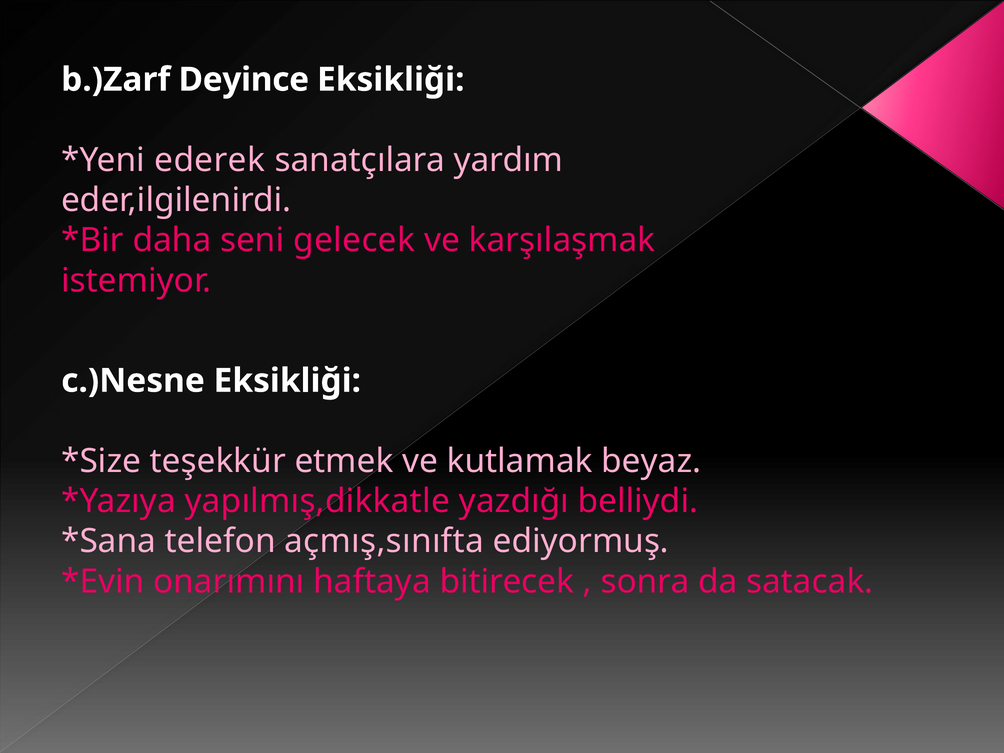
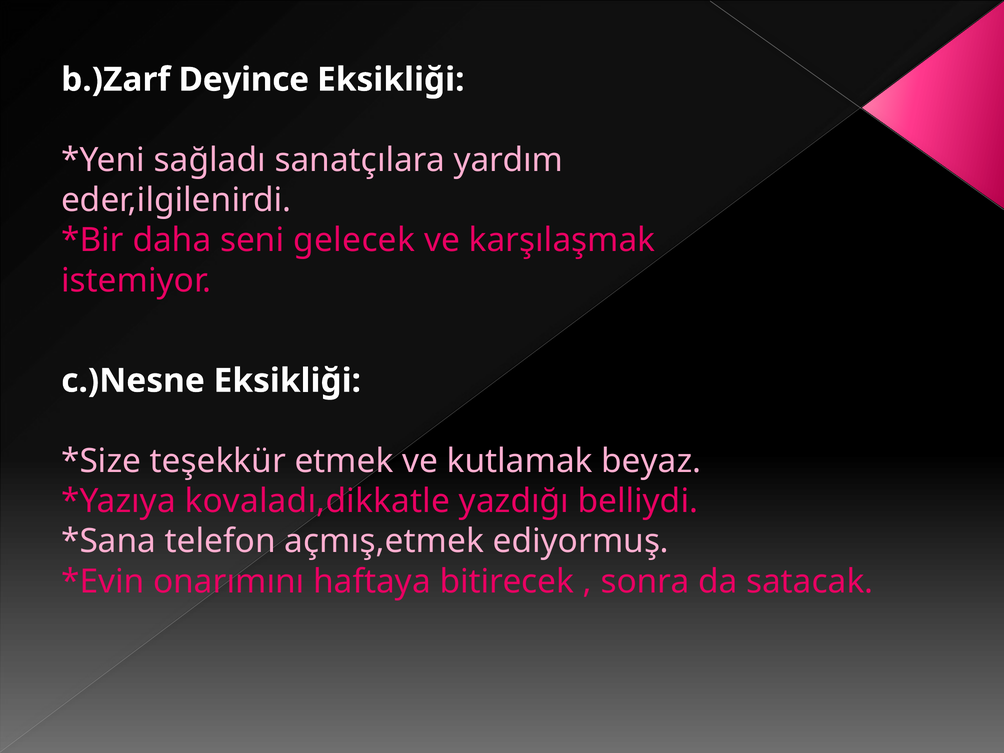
ederek: ederek -> sağladı
yapılmış,dikkatle: yapılmış,dikkatle -> kovaladı,dikkatle
açmış,sınıfta: açmış,sınıfta -> açmış,etmek
